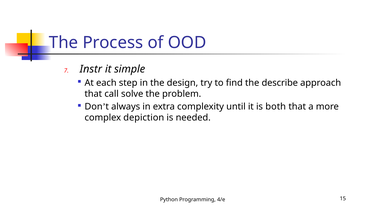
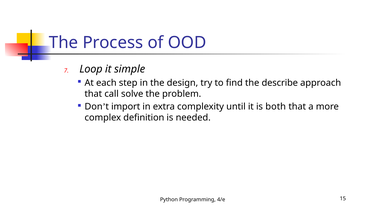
Instr: Instr -> Loop
always: always -> import
depiction: depiction -> definition
